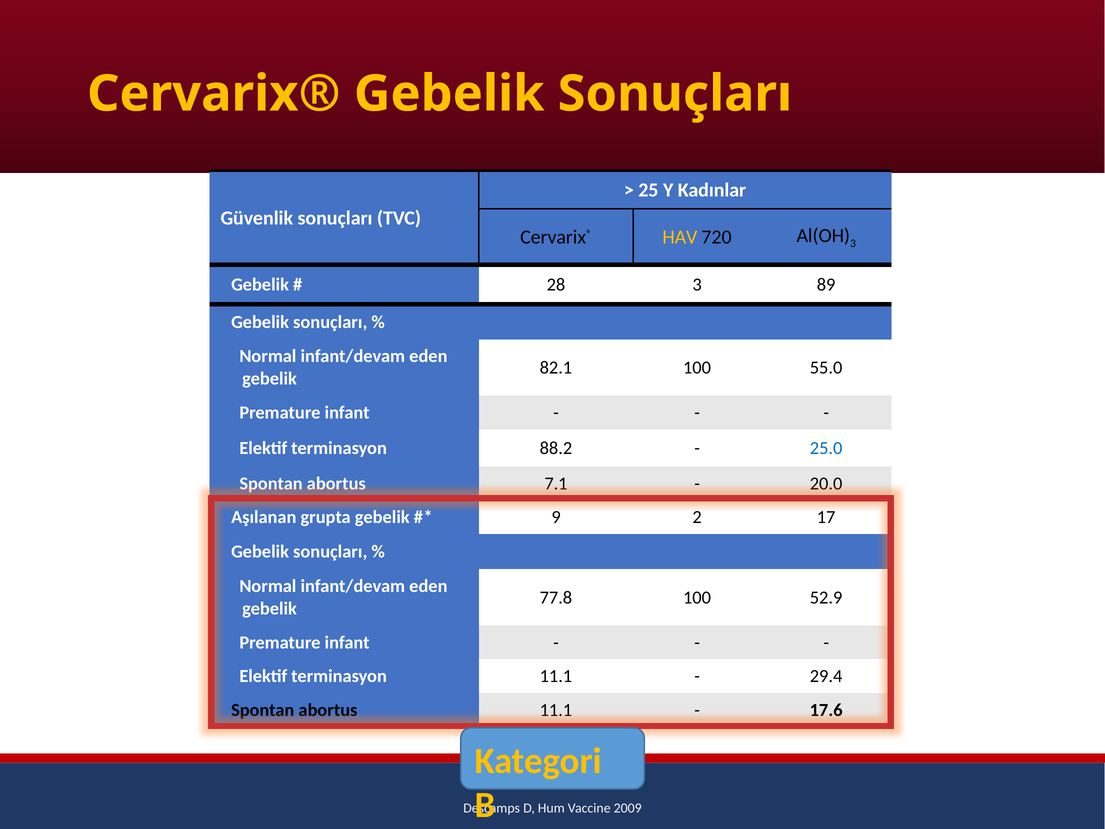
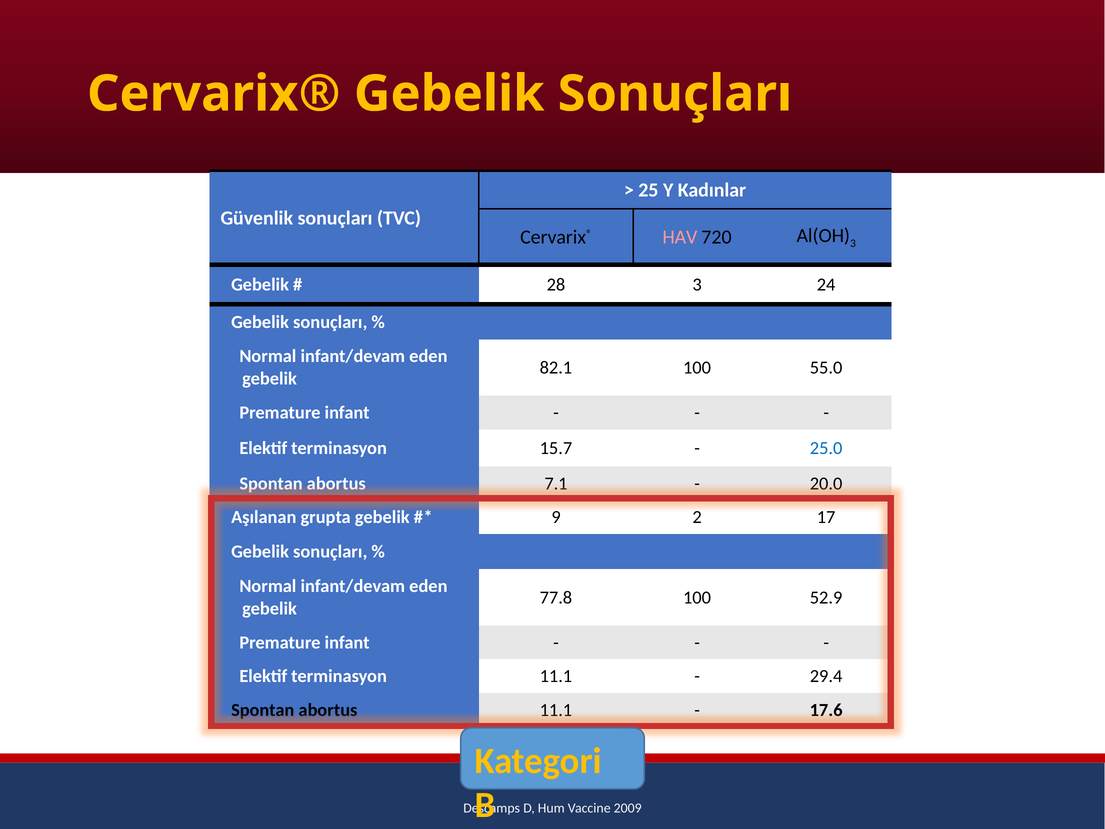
HAV colour: yellow -> pink
89: 89 -> 24
88.2: 88.2 -> 15.7
